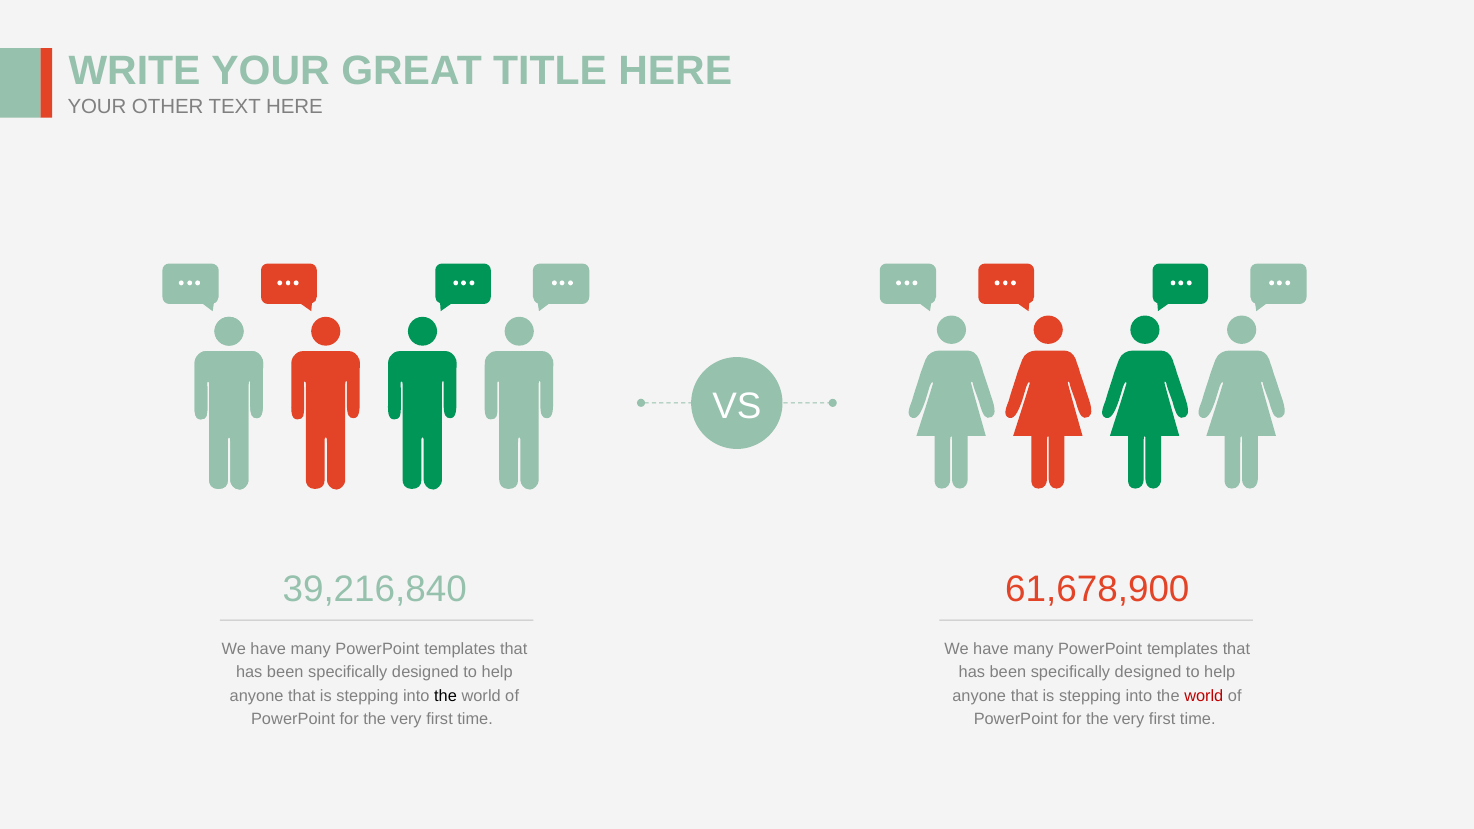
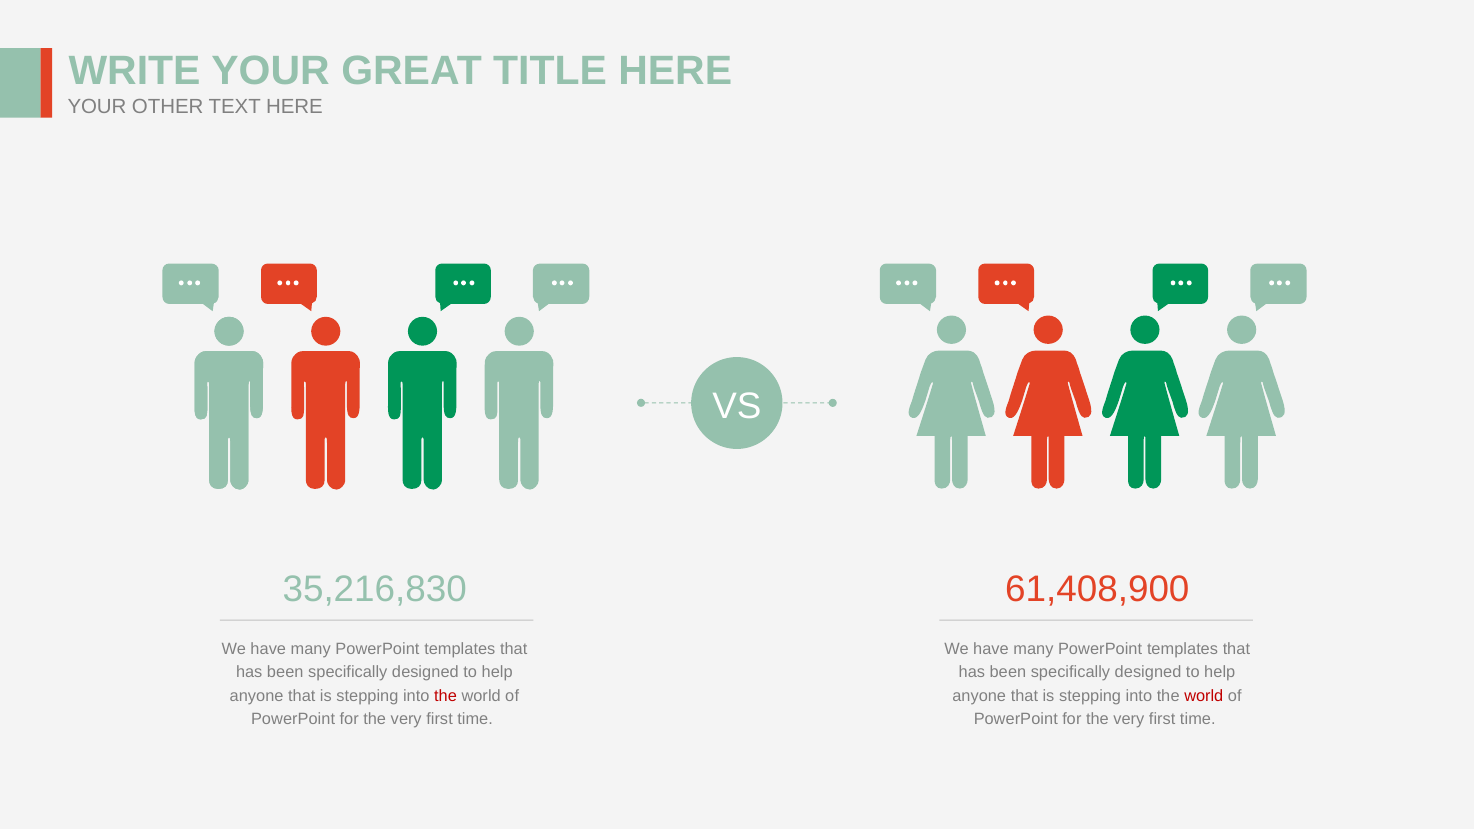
39,216,840: 39,216,840 -> 35,216,830
61,678,900: 61,678,900 -> 61,408,900
the at (446, 696) colour: black -> red
